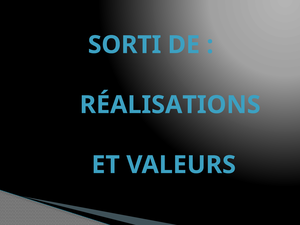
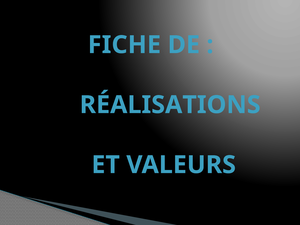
SORTI: SORTI -> FICHE
